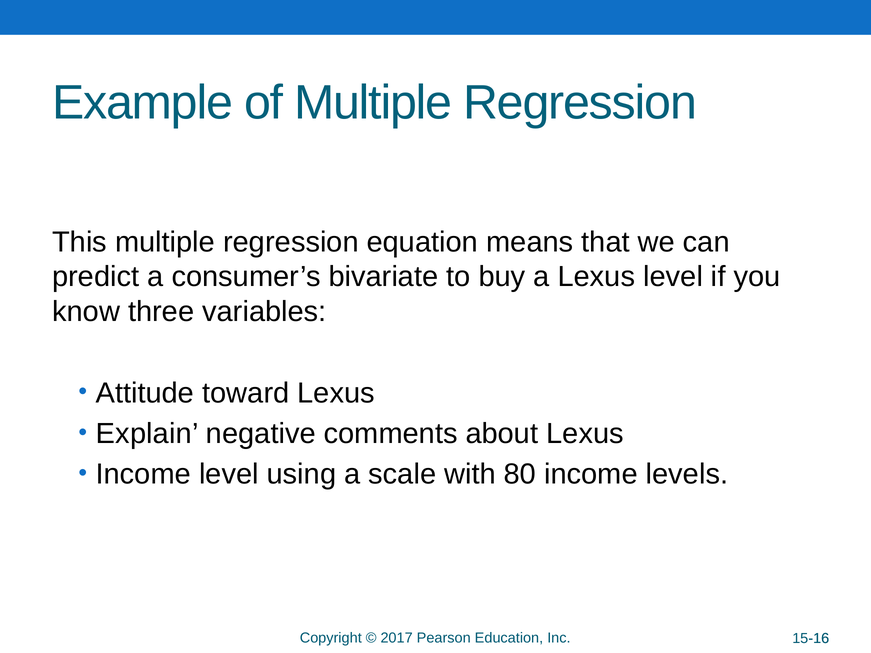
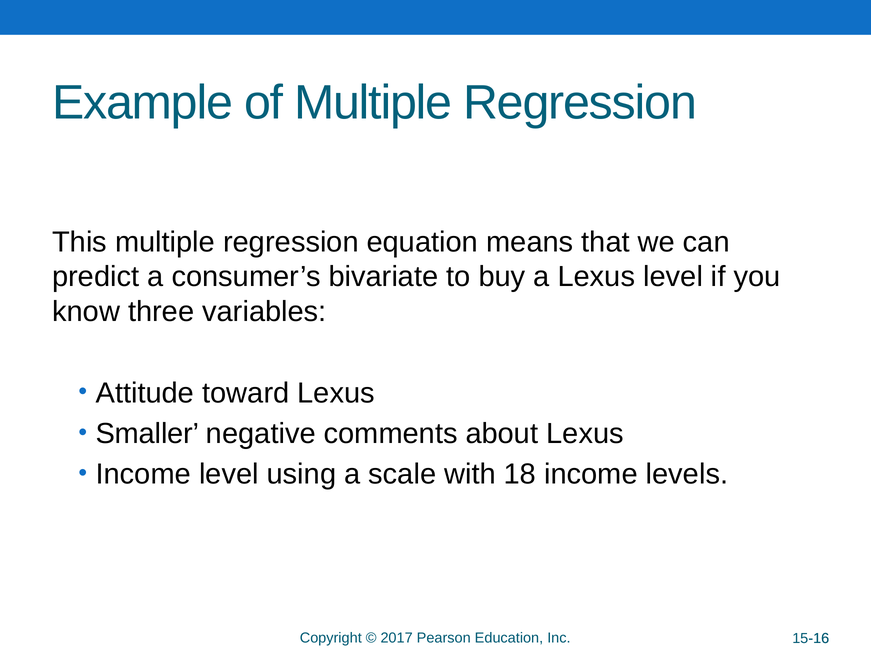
Explain: Explain -> Smaller
80: 80 -> 18
